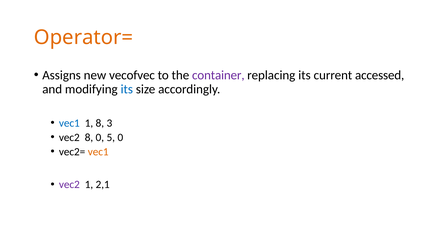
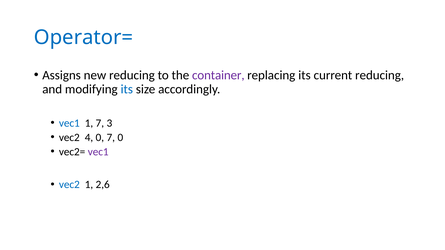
Operator= colour: orange -> blue
new vecofvec: vecofvec -> reducing
current accessed: accessed -> reducing
1 8: 8 -> 7
vec2 8: 8 -> 4
0 5: 5 -> 7
vec1 at (98, 152) colour: orange -> purple
vec2 at (69, 185) colour: purple -> blue
2,1: 2,1 -> 2,6
